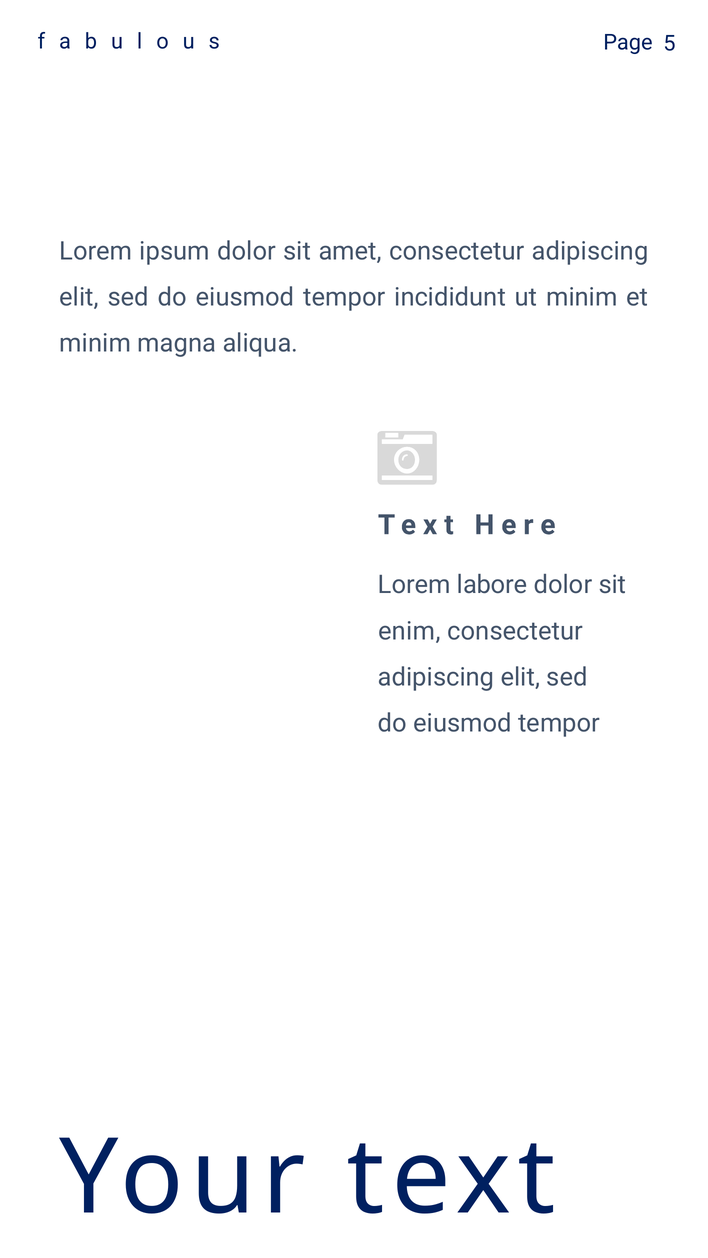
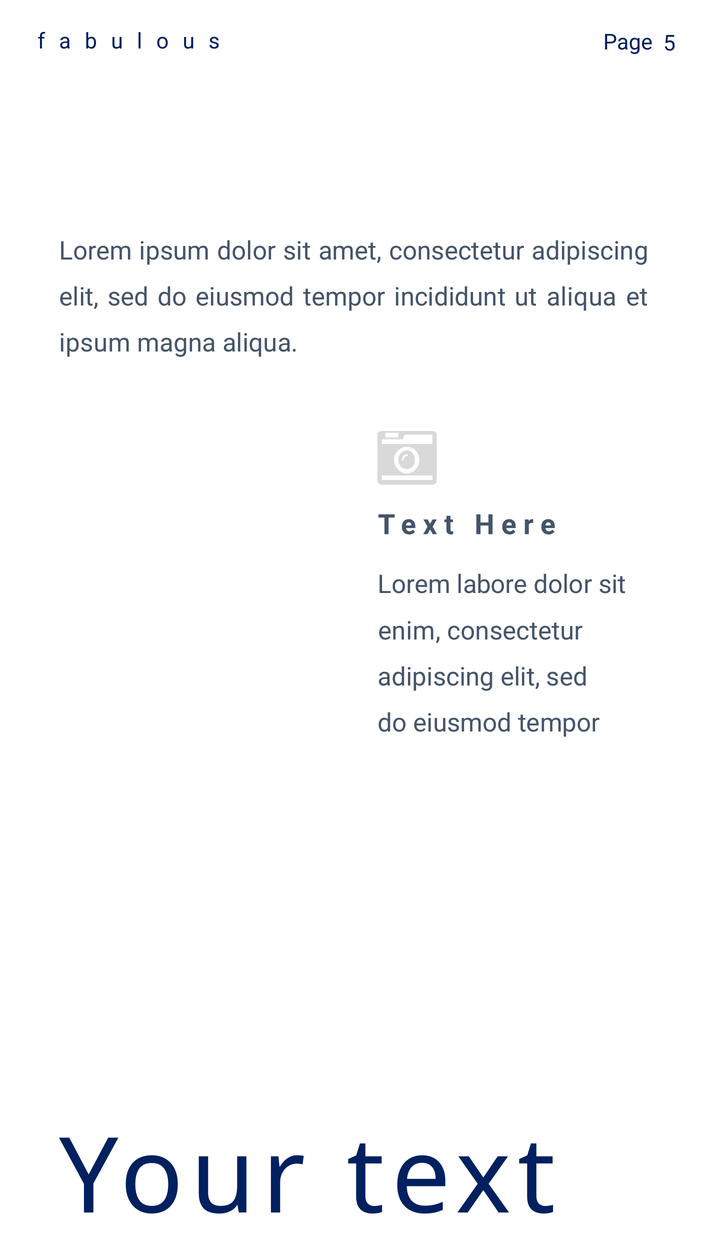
ut minim: minim -> aliqua
minim at (95, 344): minim -> ipsum
